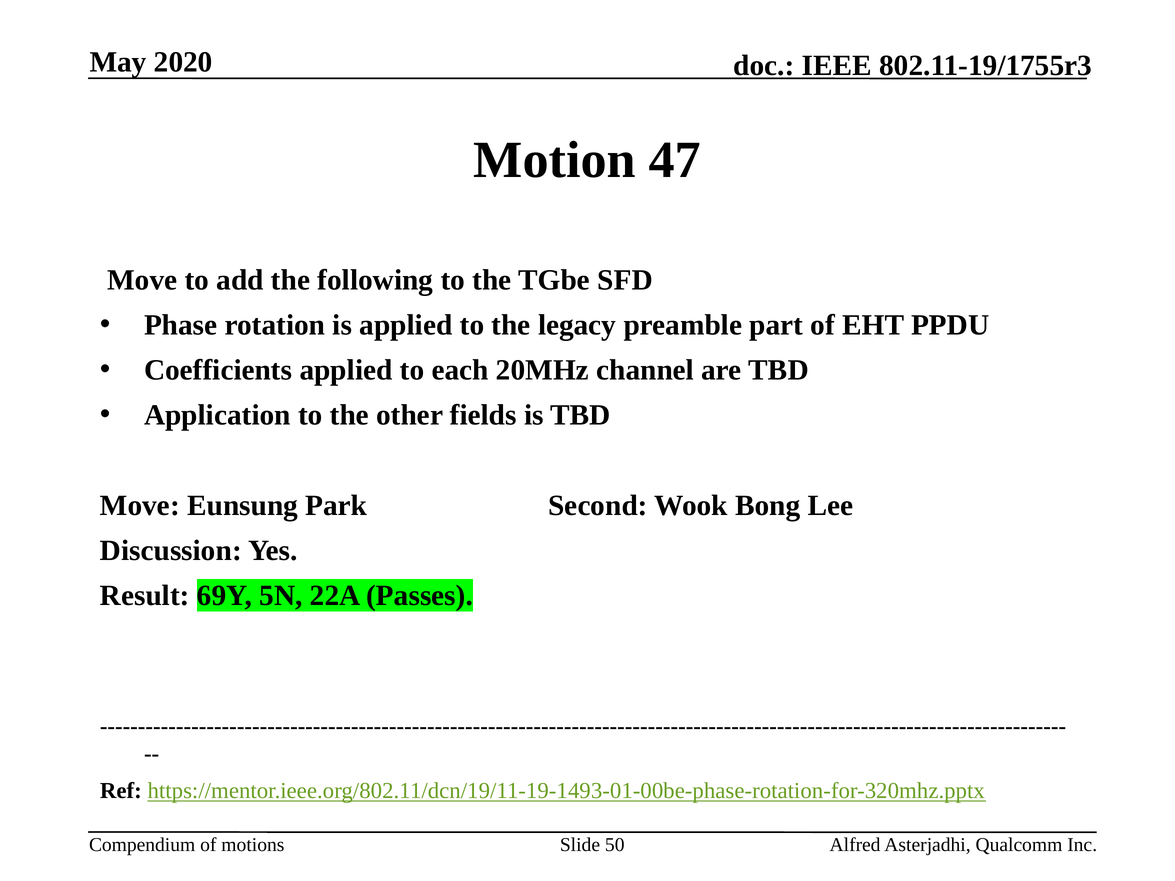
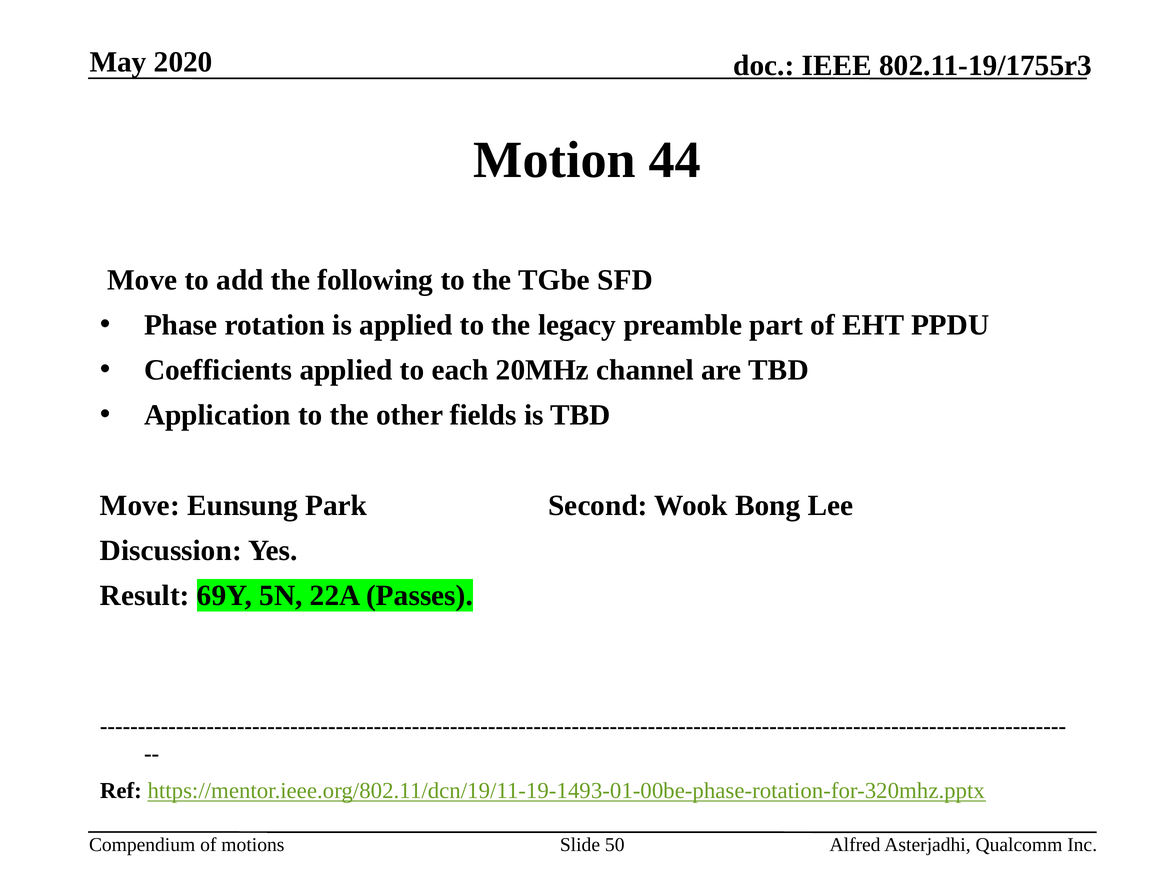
47: 47 -> 44
